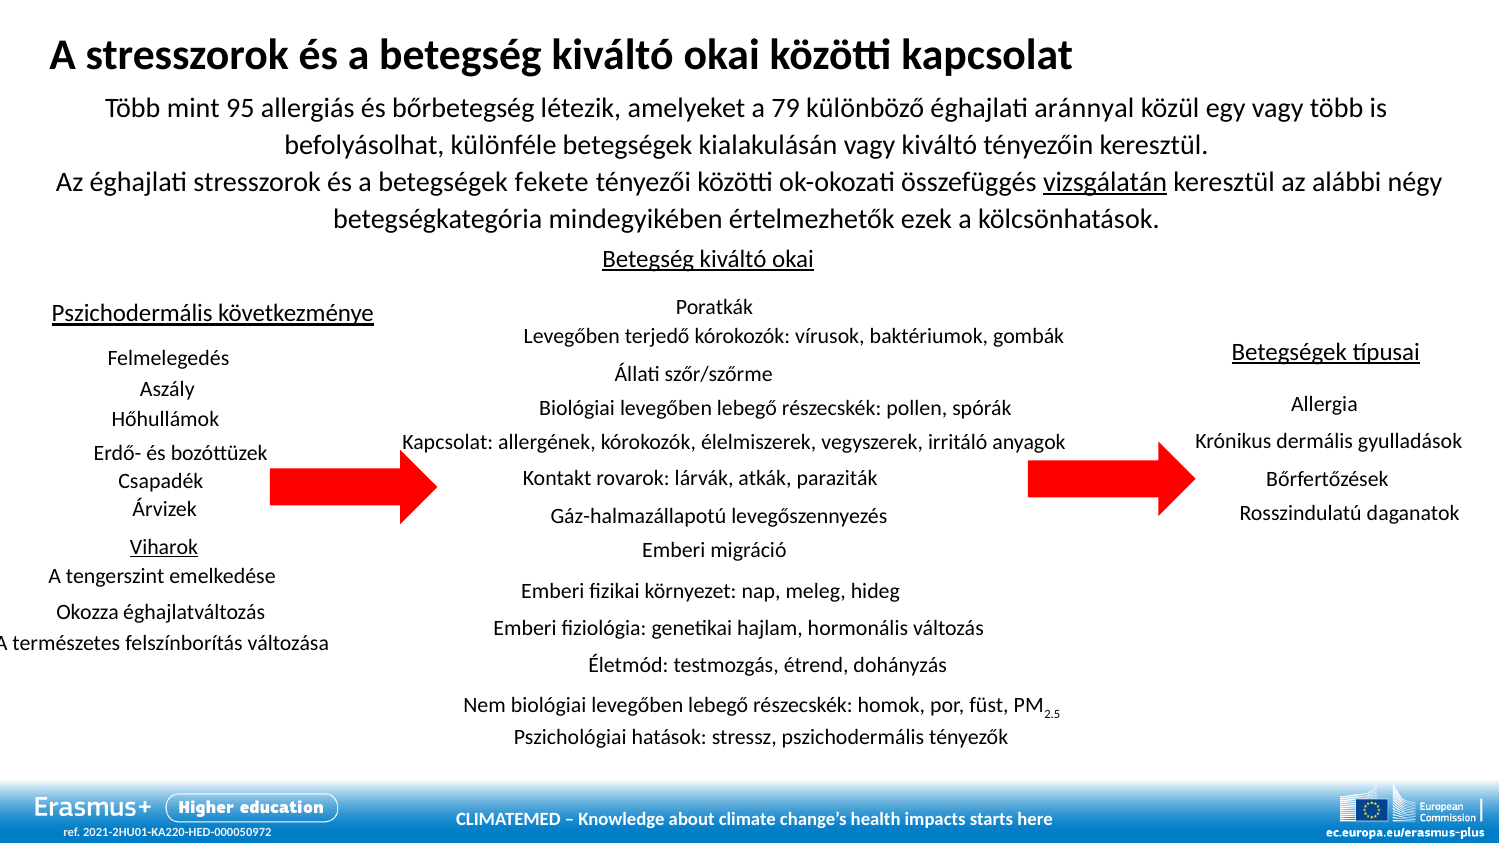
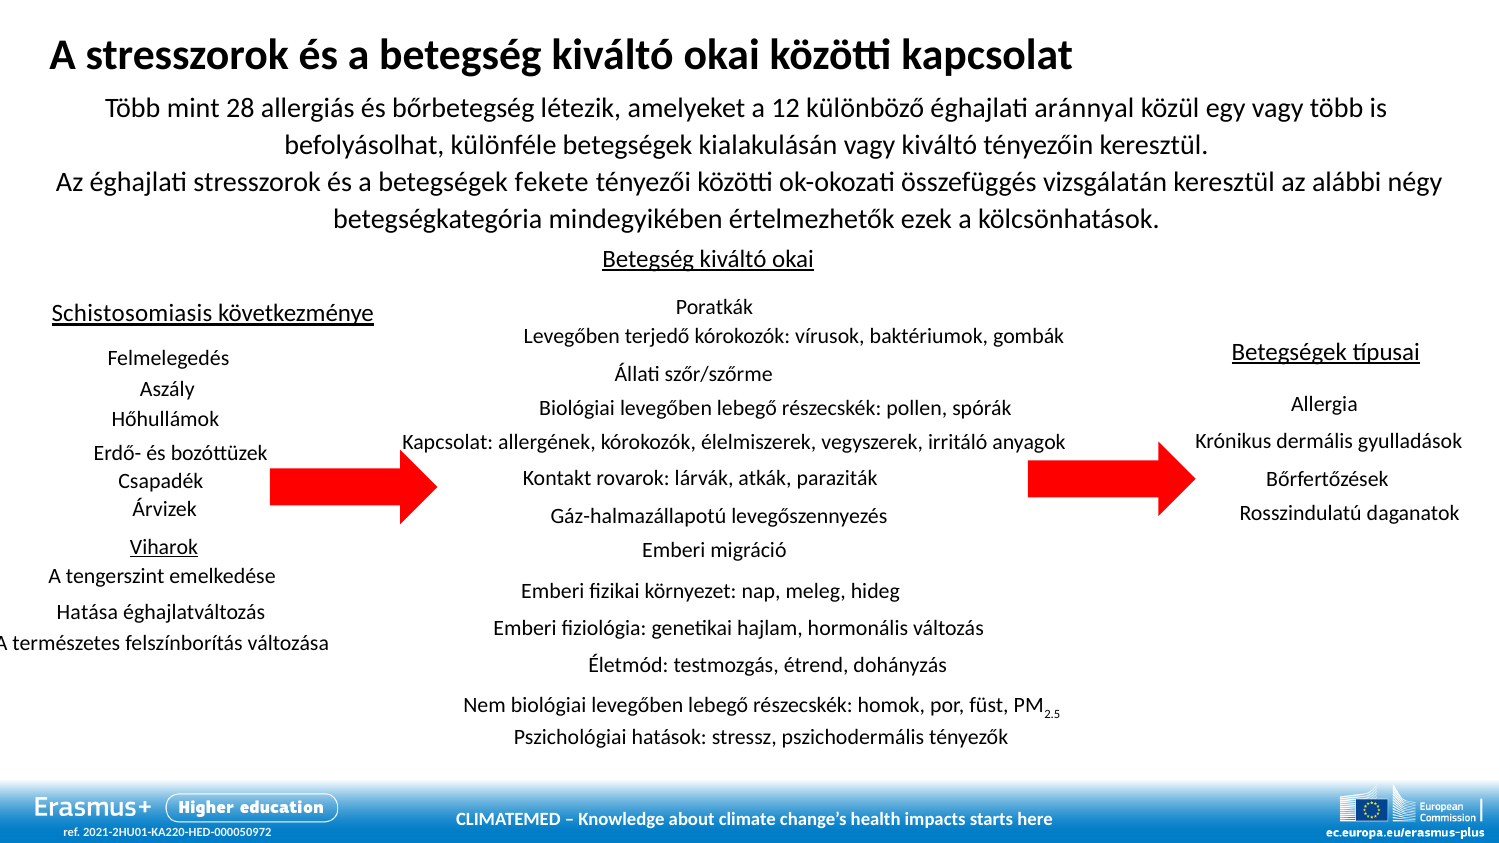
95: 95 -> 28
79: 79 -> 12
vizsgálatán underline: present -> none
Pszichodermális at (132, 313): Pszichodermális -> Schistosomiasis
Okozza: Okozza -> Hatása
